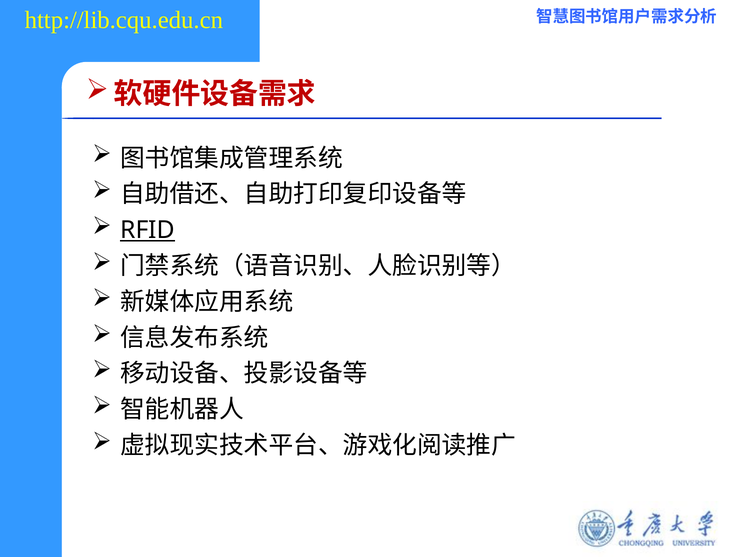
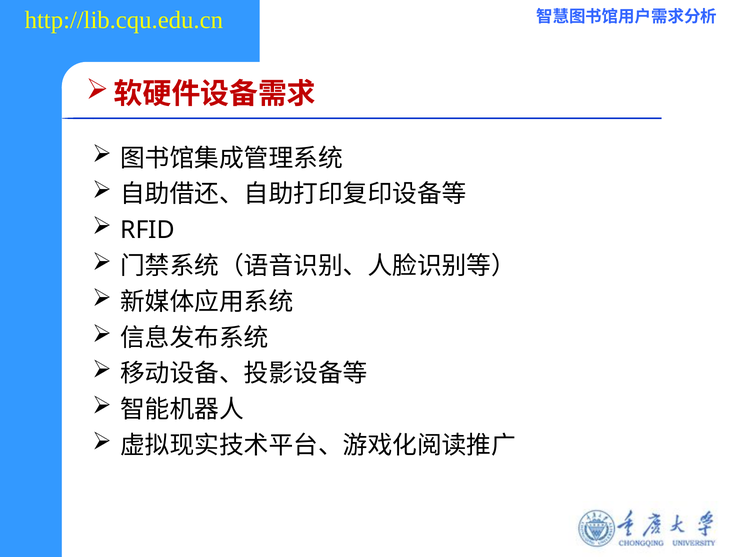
RFID underline: present -> none
